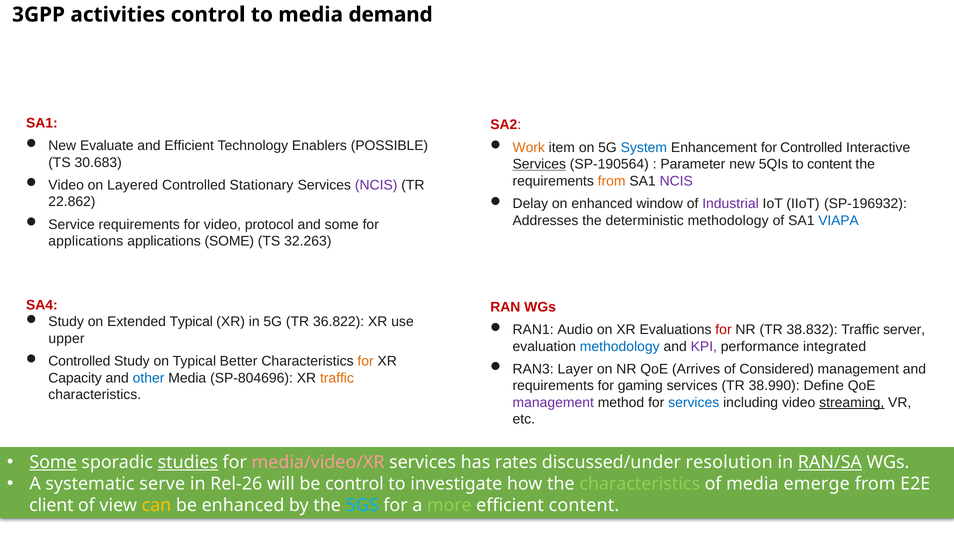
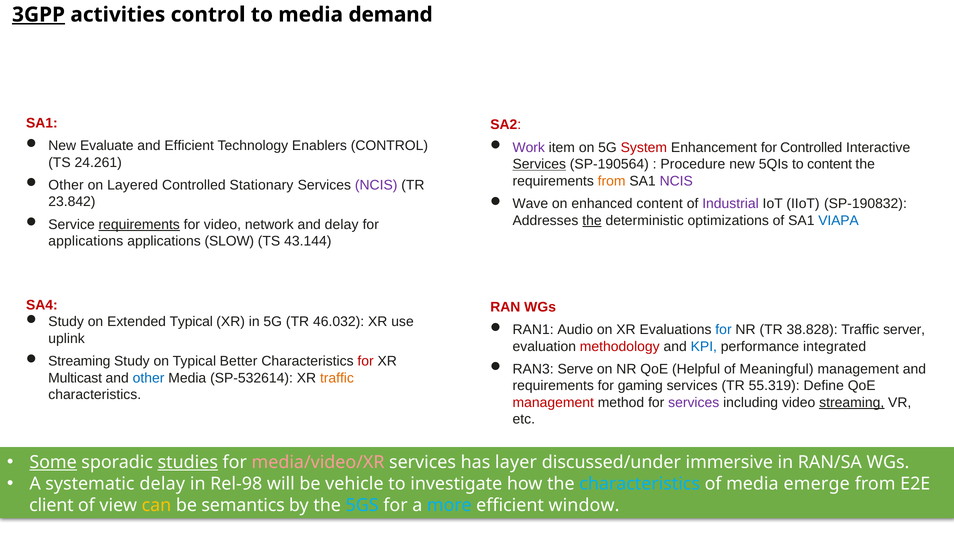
3GPP underline: none -> present
Enablers POSSIBLE: POSSIBLE -> CONTROL
Work colour: orange -> purple
System colour: blue -> red
30.683: 30.683 -> 24.261
Parameter: Parameter -> Procedure
Video at (66, 185): Video -> Other
22.862: 22.862 -> 23.842
Delay: Delay -> Wave
enhanced window: window -> content
SP-196932: SP-196932 -> SP-190832
the at (592, 220) underline: none -> present
deterministic methodology: methodology -> optimizations
requirements at (139, 224) underline: none -> present
protocol: protocol -> network
and some: some -> delay
applications SOME: SOME -> SLOW
32.263: 32.263 -> 43.144
36.822: 36.822 -> 46.032
for at (724, 330) colour: red -> blue
38.832: 38.832 -> 38.828
upper: upper -> uplink
methodology at (620, 346) colour: blue -> red
KPI colour: purple -> blue
Controlled at (79, 361): Controlled -> Streaming
for at (366, 361) colour: orange -> red
Layer: Layer -> Serve
Arrives: Arrives -> Helpful
Considered: Considered -> Meaningful
Capacity: Capacity -> Multicast
SP-804696: SP-804696 -> SP-532614
38.990: 38.990 -> 55.319
management at (553, 402) colour: purple -> red
services at (694, 402) colour: blue -> purple
rates: rates -> layer
resolution: resolution -> immersive
RAN/SA underline: present -> none
systematic serve: serve -> delay
Rel-26: Rel-26 -> Rel-98
be control: control -> vehicle
characteristics at (640, 484) colour: light green -> light blue
be enhanced: enhanced -> semantics
more colour: light green -> light blue
efficient content: content -> window
